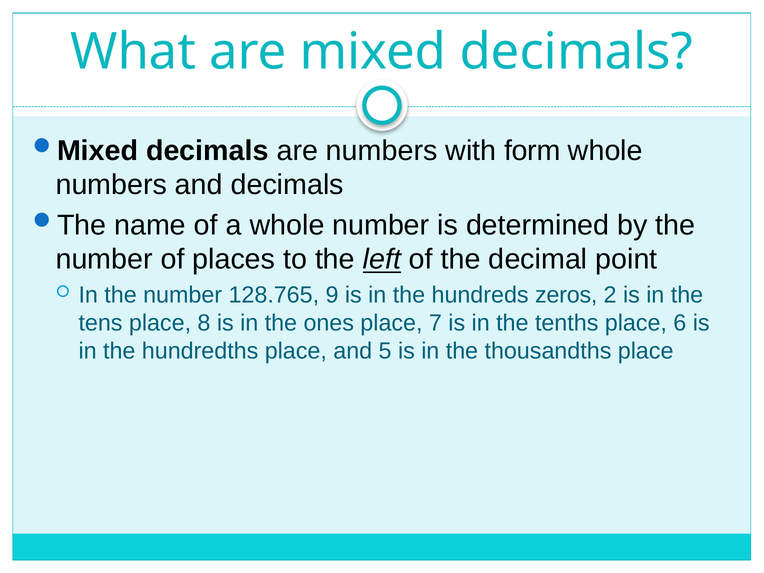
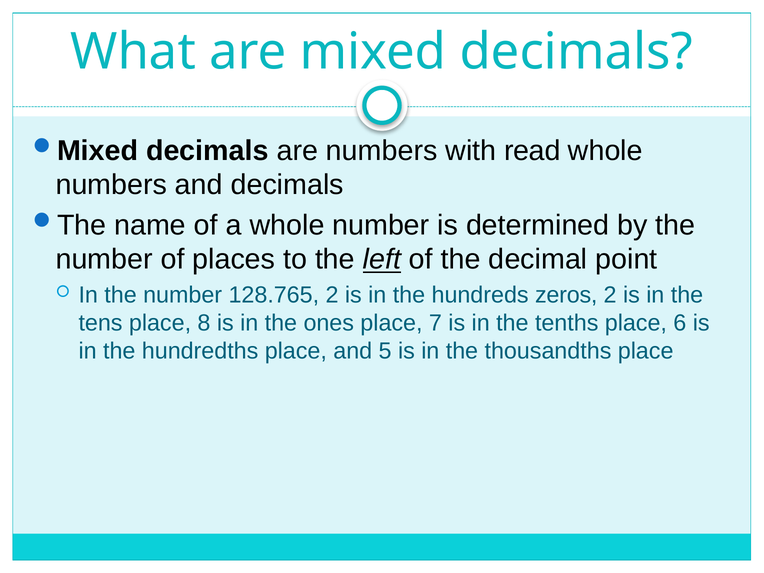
form: form -> read
128.765 9: 9 -> 2
